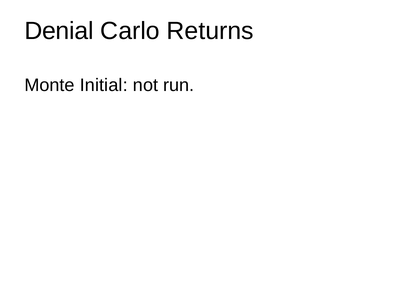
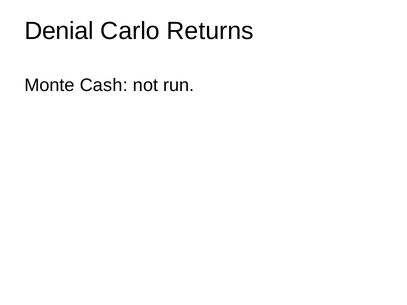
Initial: Initial -> Cash
